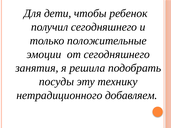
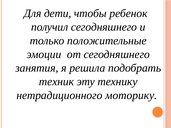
посуды: посуды -> техник
добавляем: добавляем -> моторику
